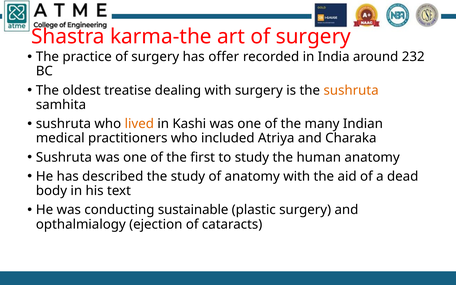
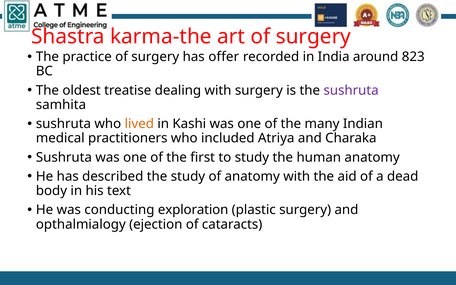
232: 232 -> 823
sushruta at (351, 90) colour: orange -> purple
sustainable: sustainable -> exploration
